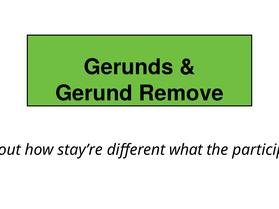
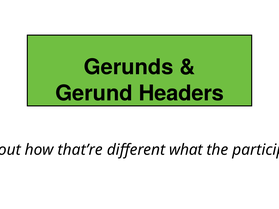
Remove: Remove -> Headers
stay’re: stay’re -> that’re
